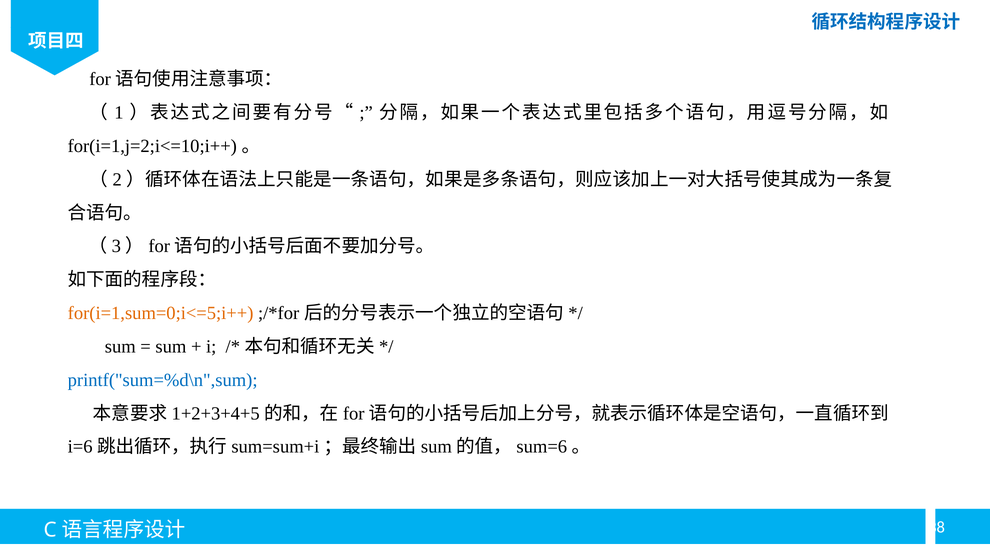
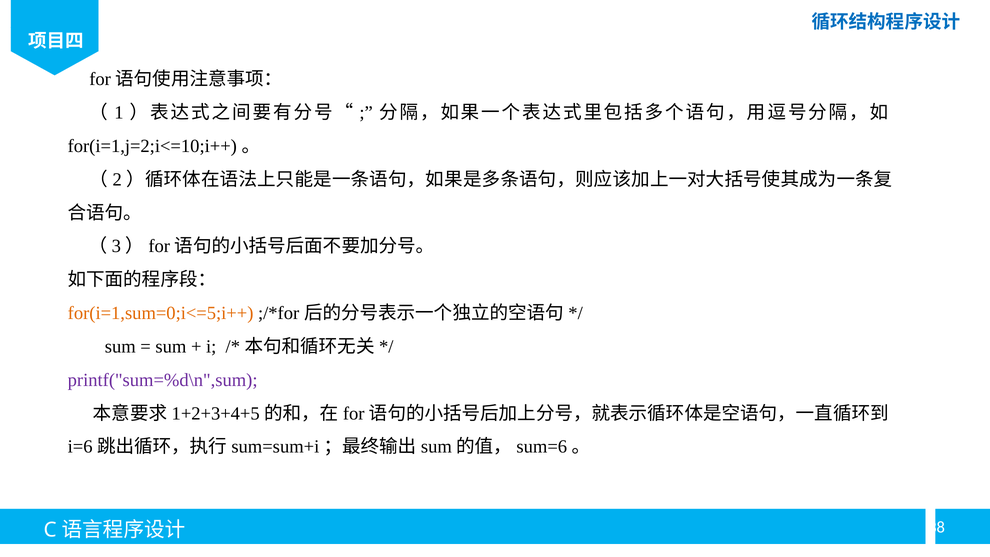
printf("sum=%d\n",sum colour: blue -> purple
